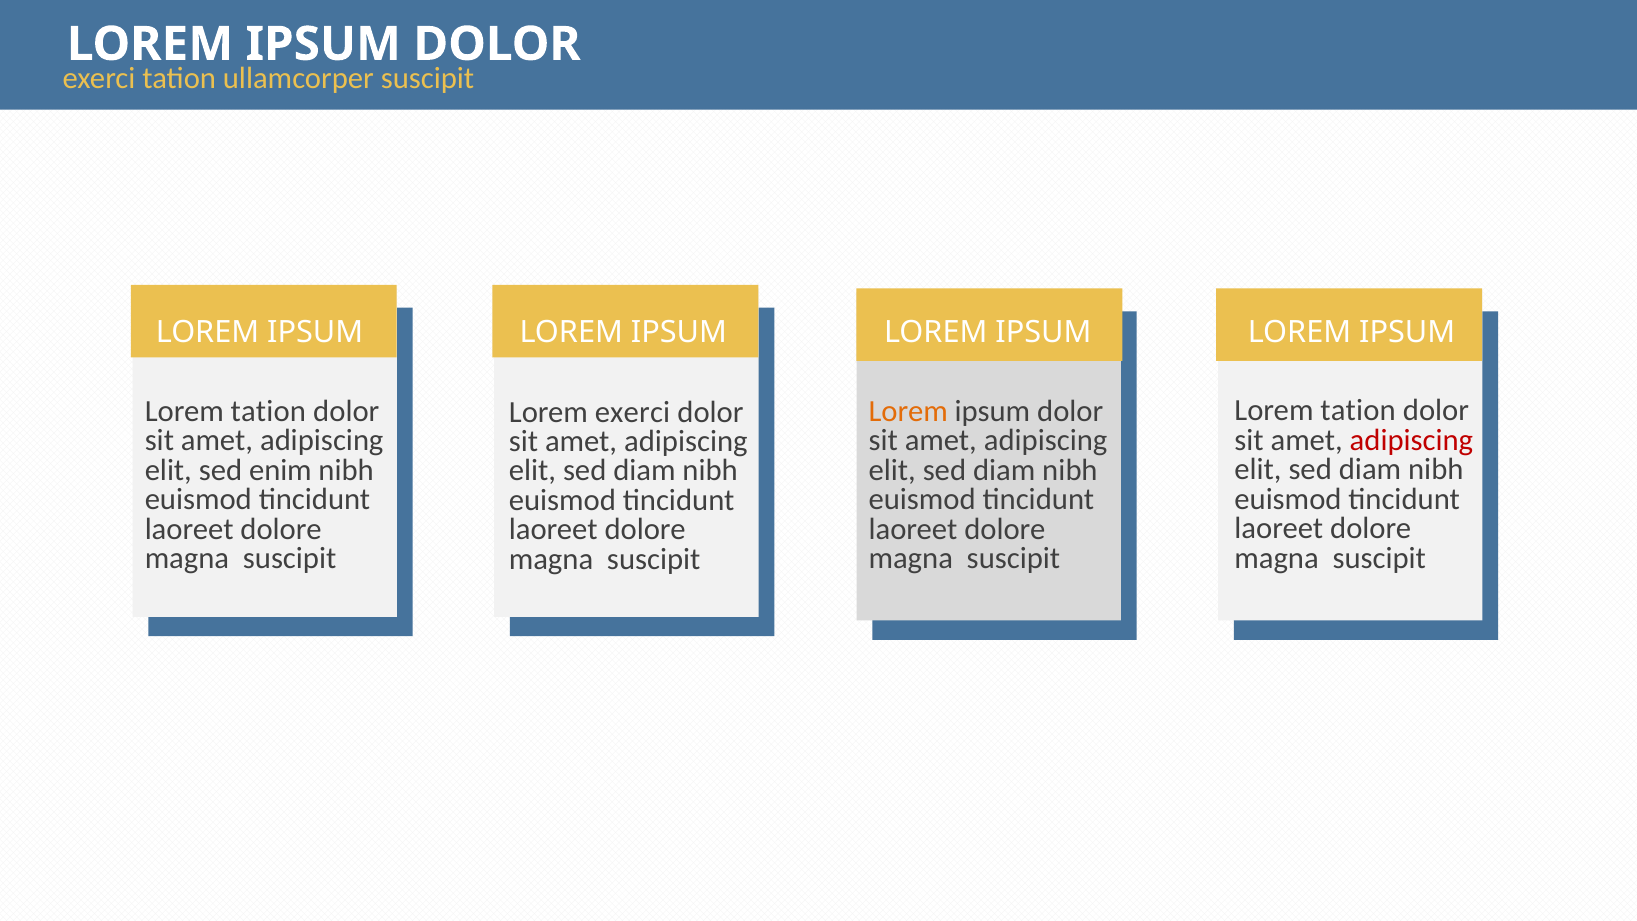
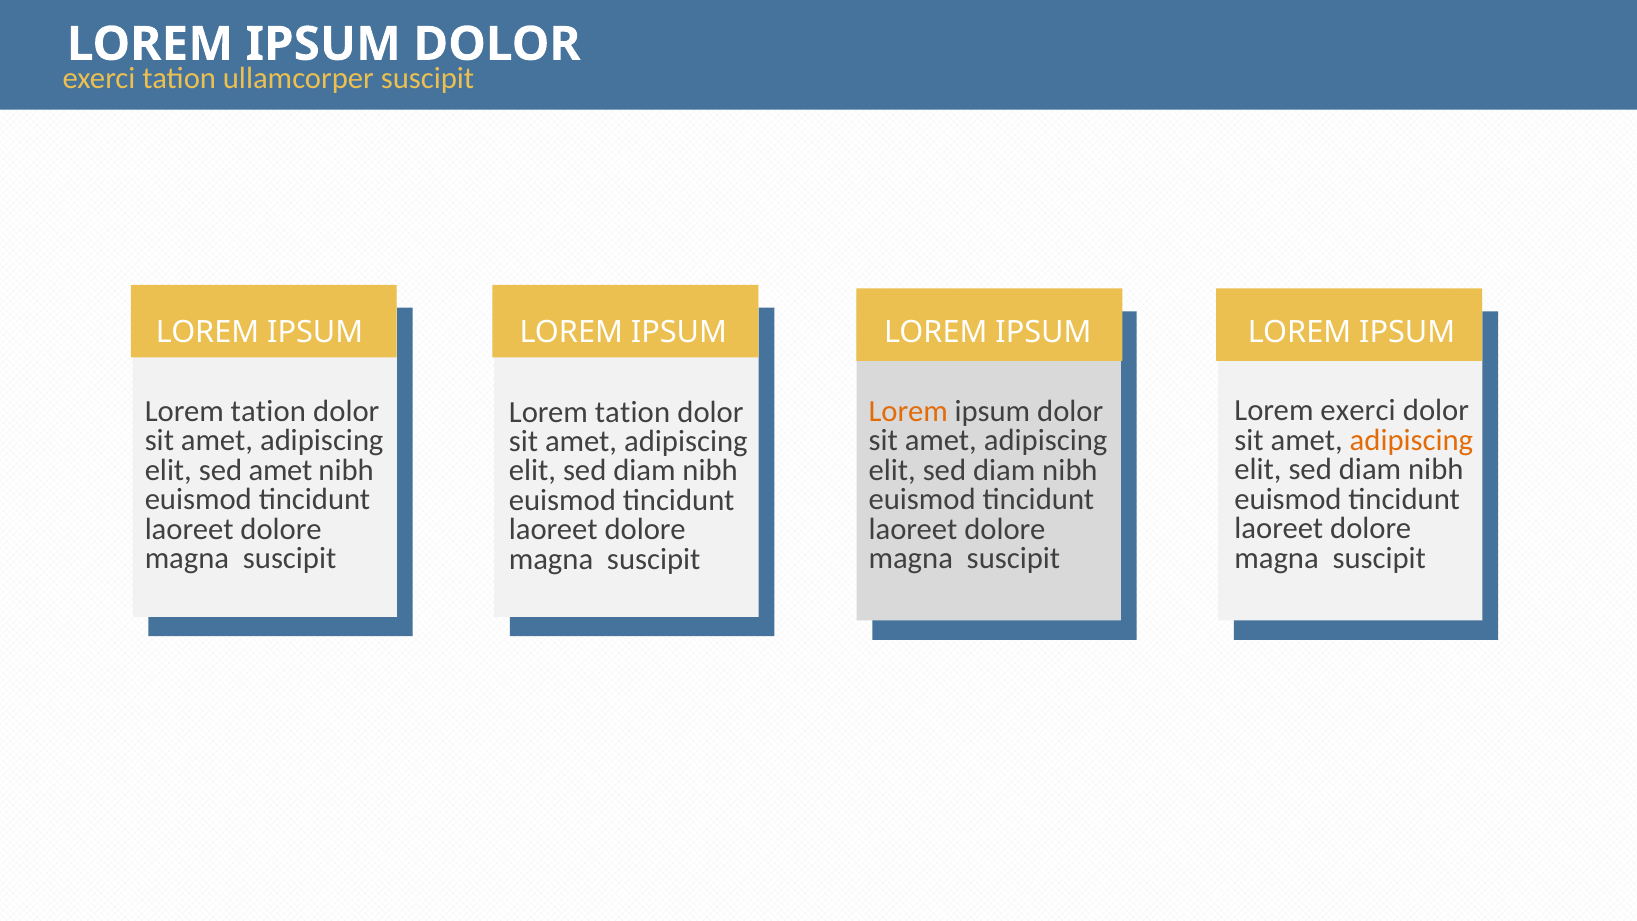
tation at (1358, 411): tation -> exerci
exerci at (632, 412): exerci -> tation
adipiscing at (1411, 440) colour: red -> orange
sed enim: enim -> amet
